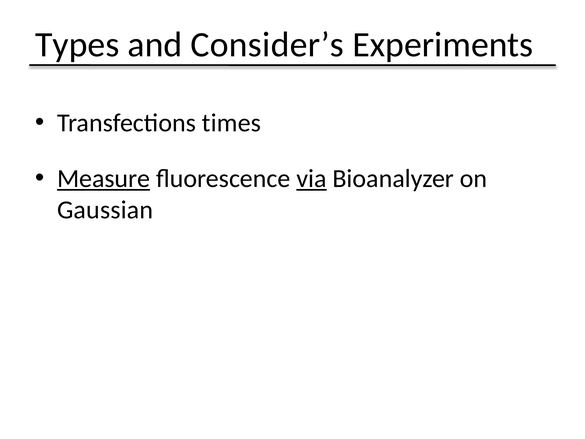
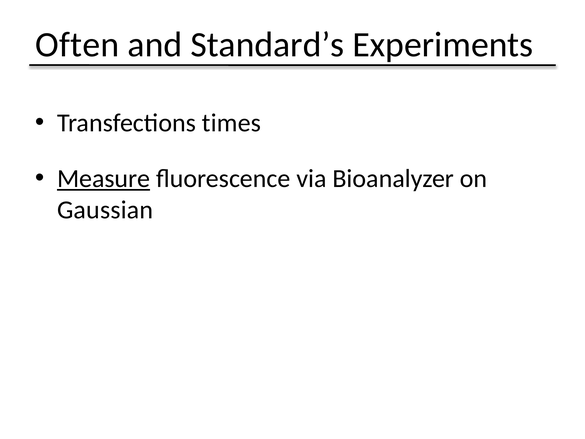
Types: Types -> Often
Consider’s: Consider’s -> Standard’s
via underline: present -> none
